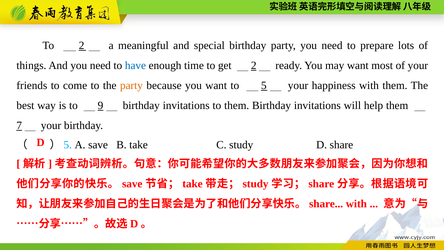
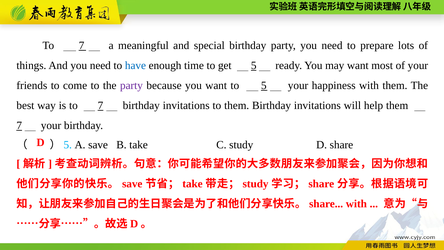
2 at (82, 46): 2 -> 7
get 2: 2 -> 5
party at (131, 85) colour: orange -> purple
is to 9: 9 -> 7
